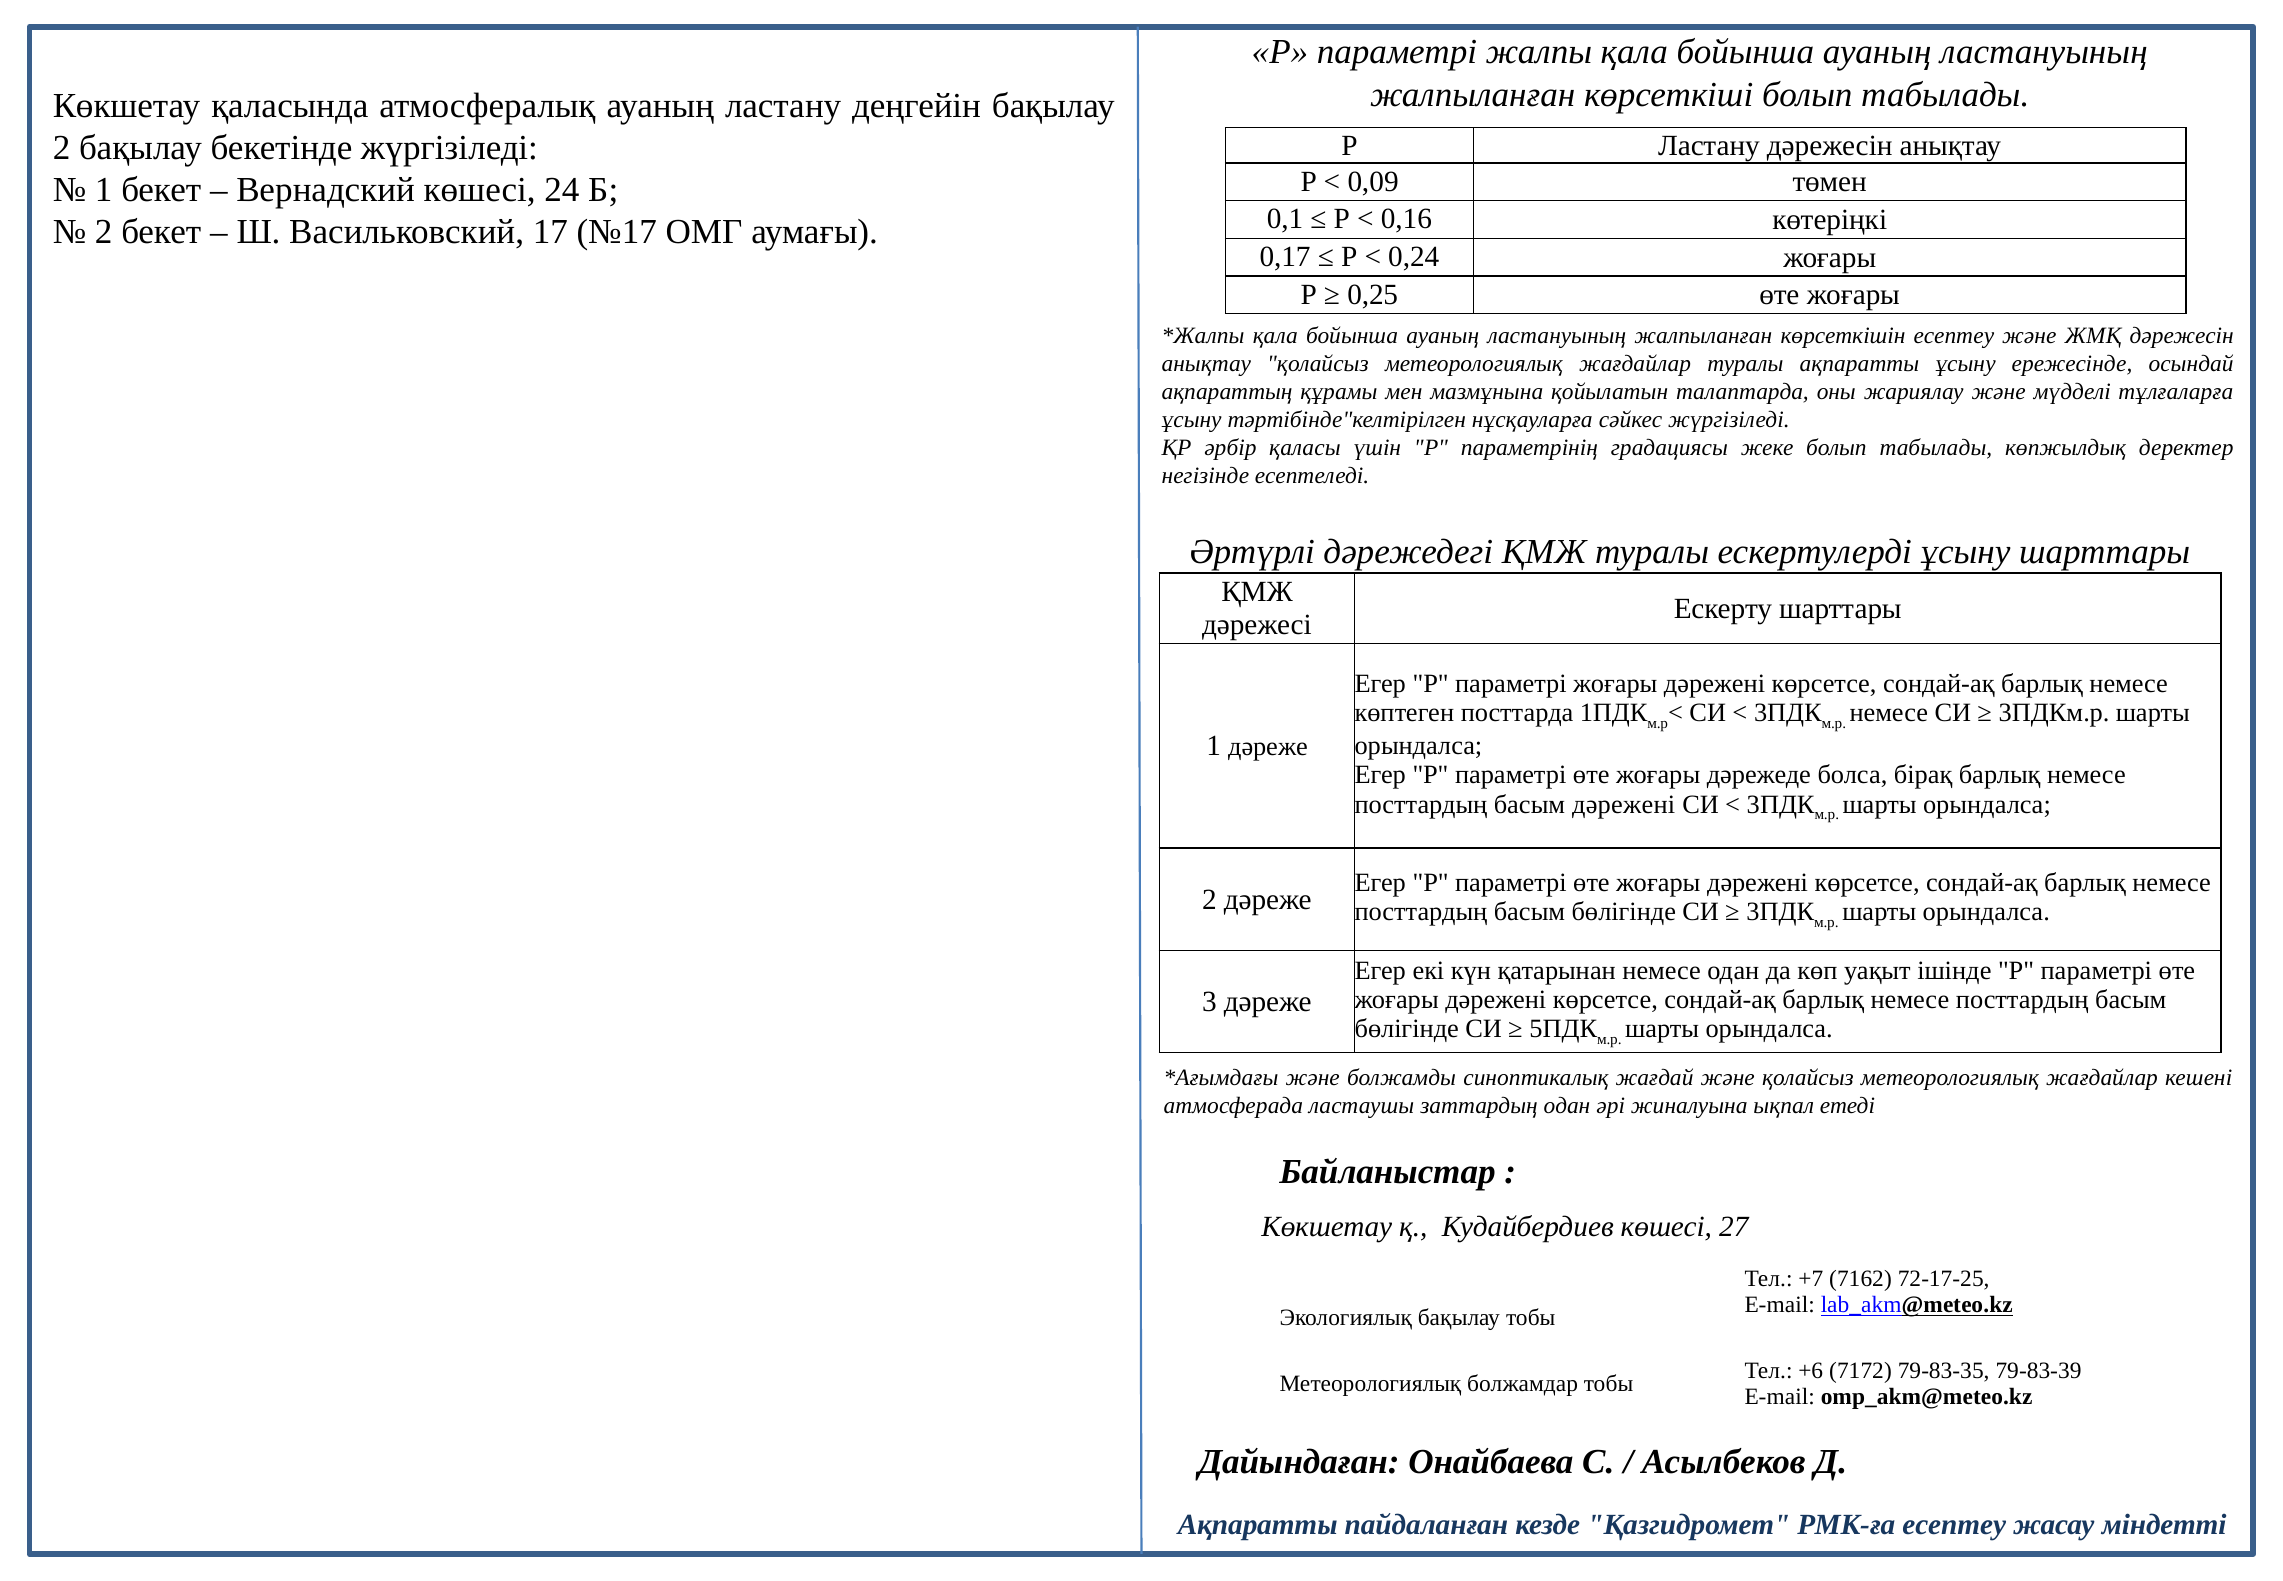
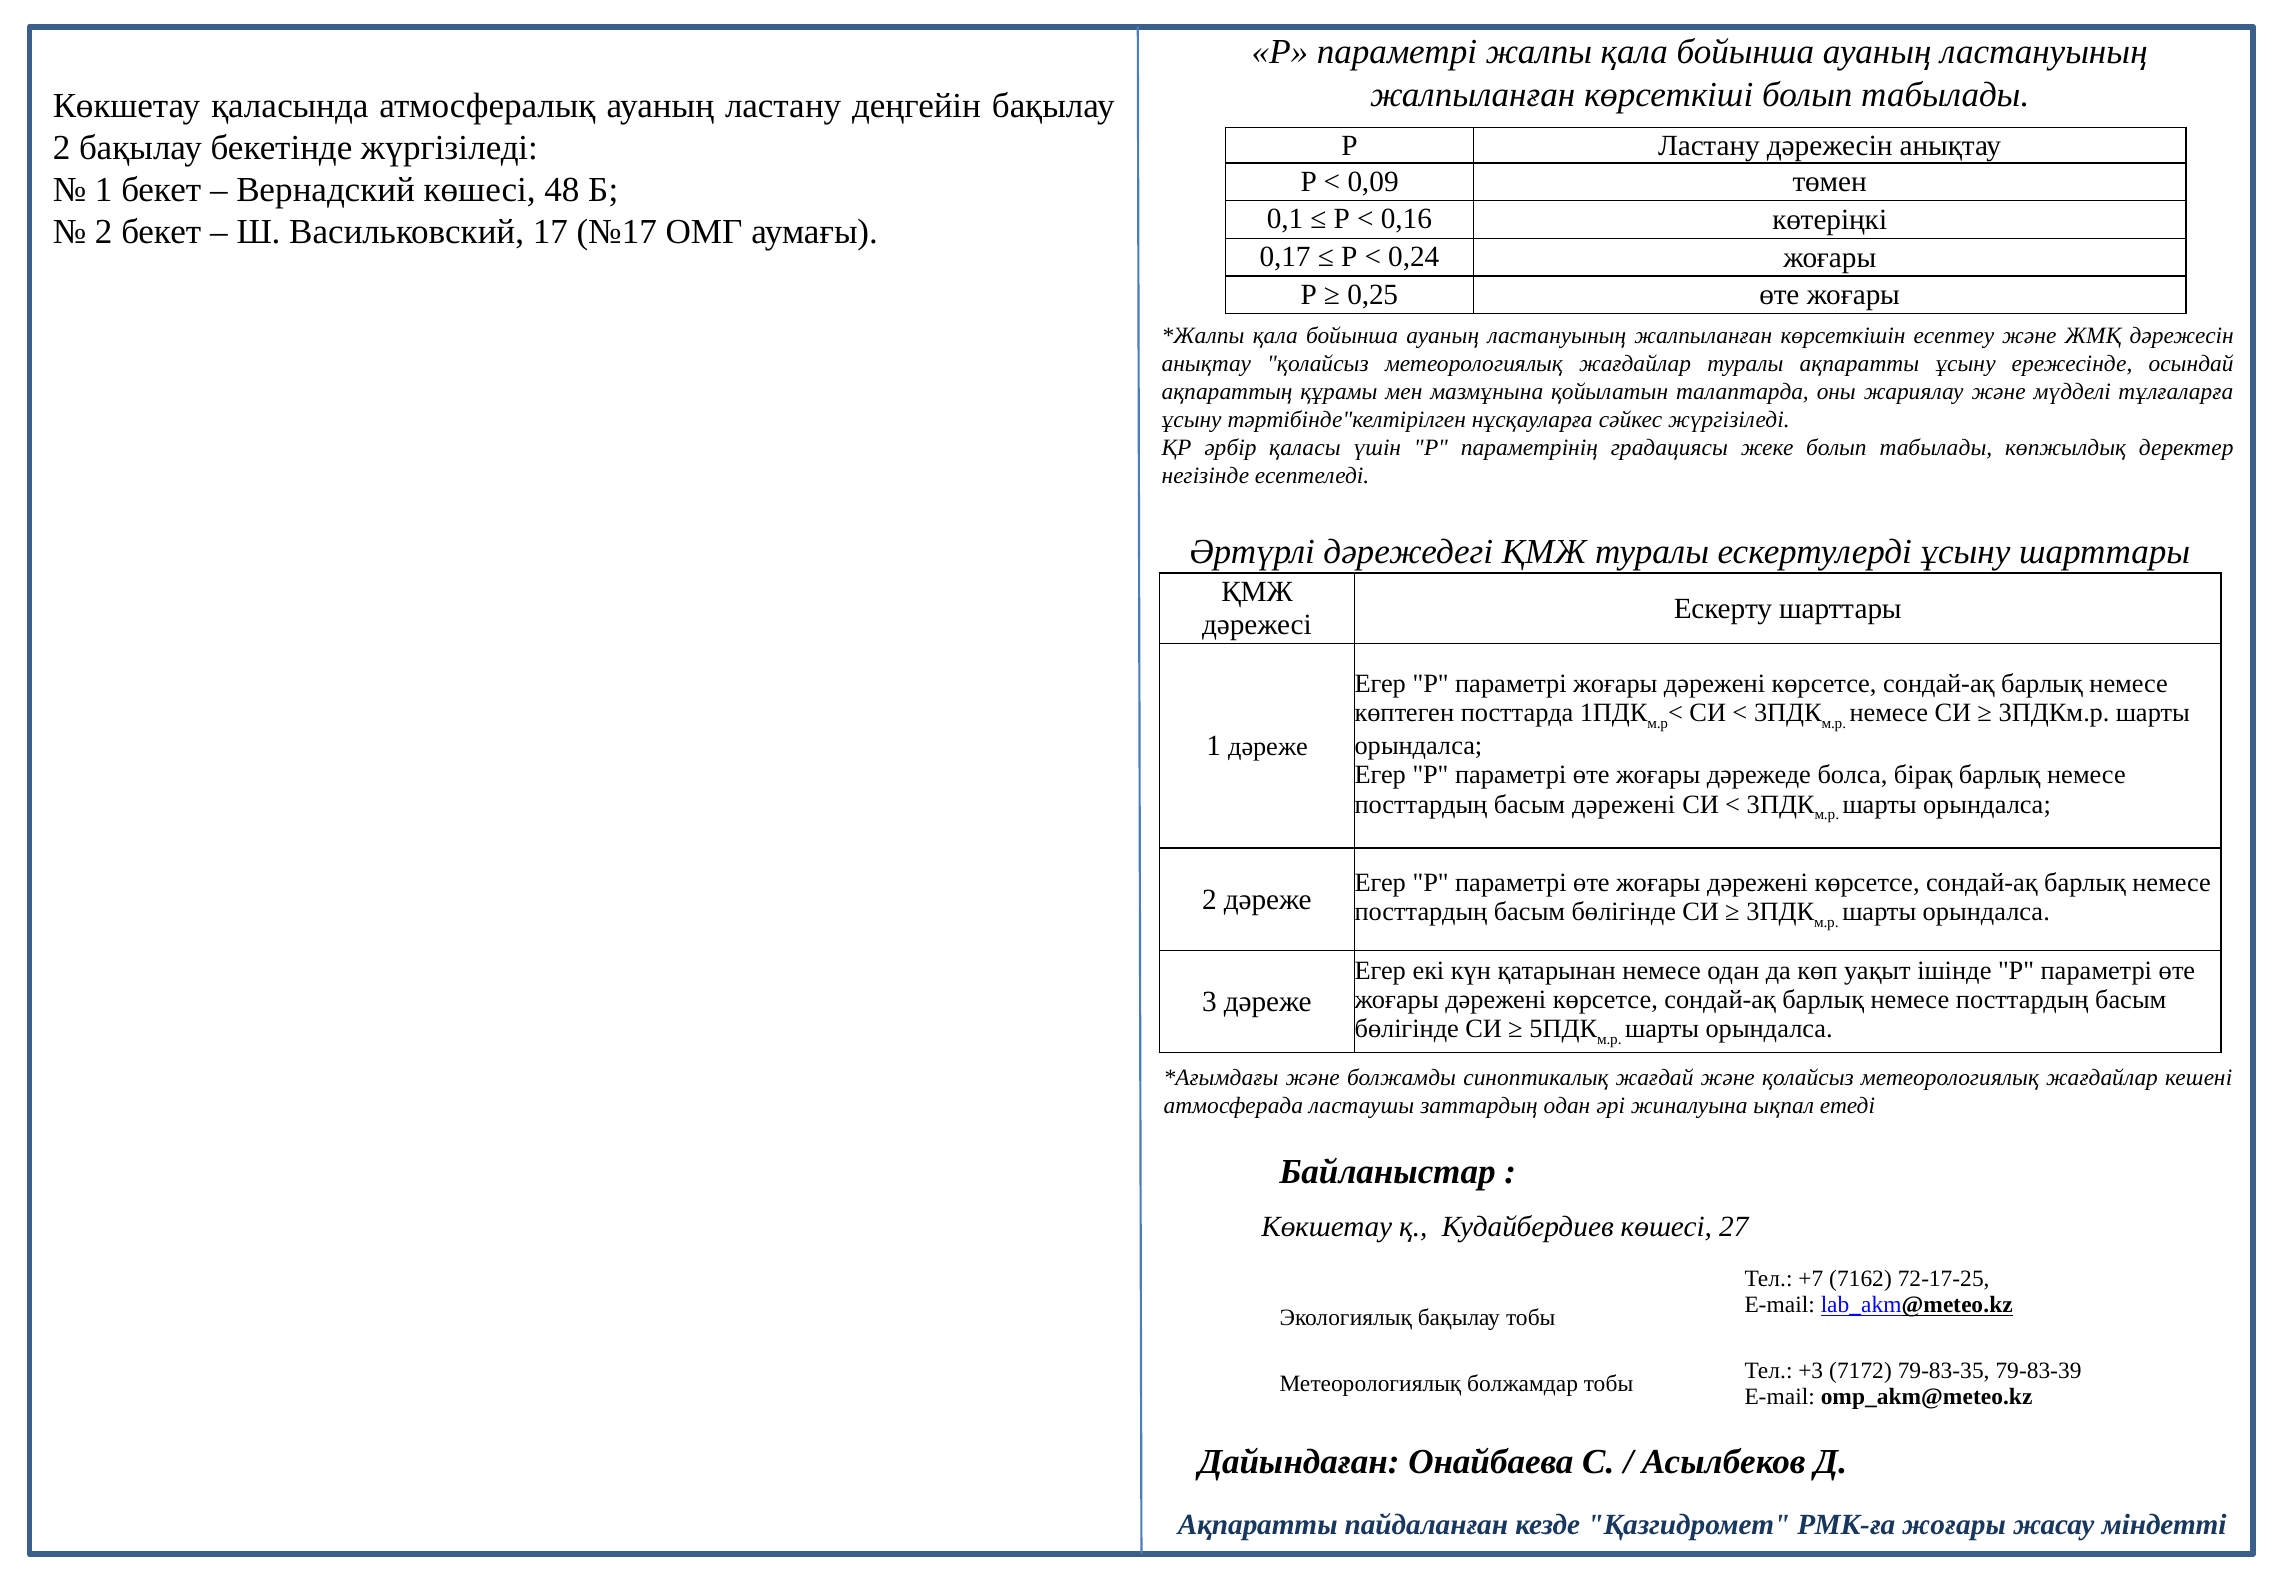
24: 24 -> 48
+6: +6 -> +3
РМК-ға есептеу: есептеу -> жоғары
